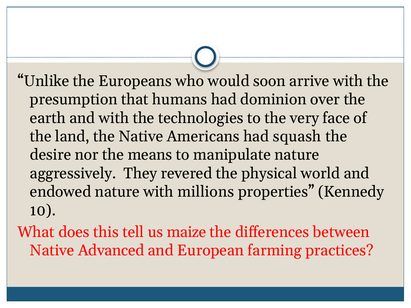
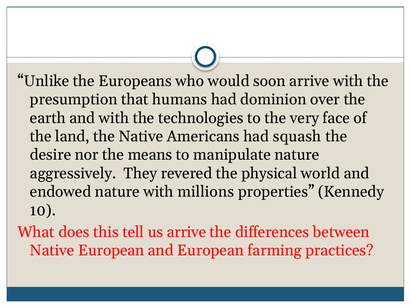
us maize: maize -> arrive
Native Advanced: Advanced -> European
